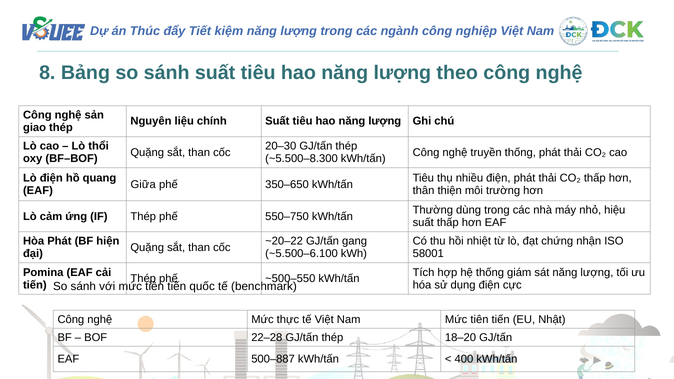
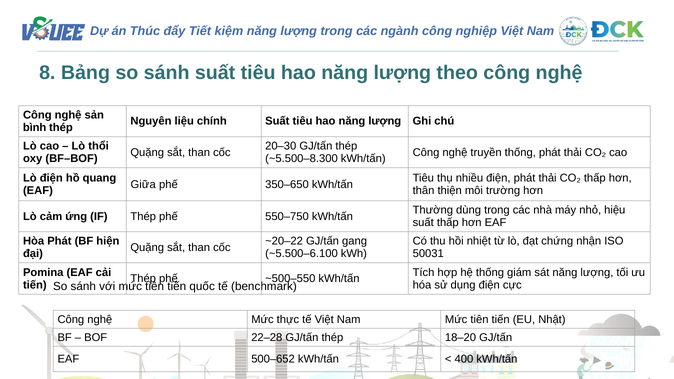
giao: giao -> bình
58001: 58001 -> 50031
500–887: 500–887 -> 500–652
